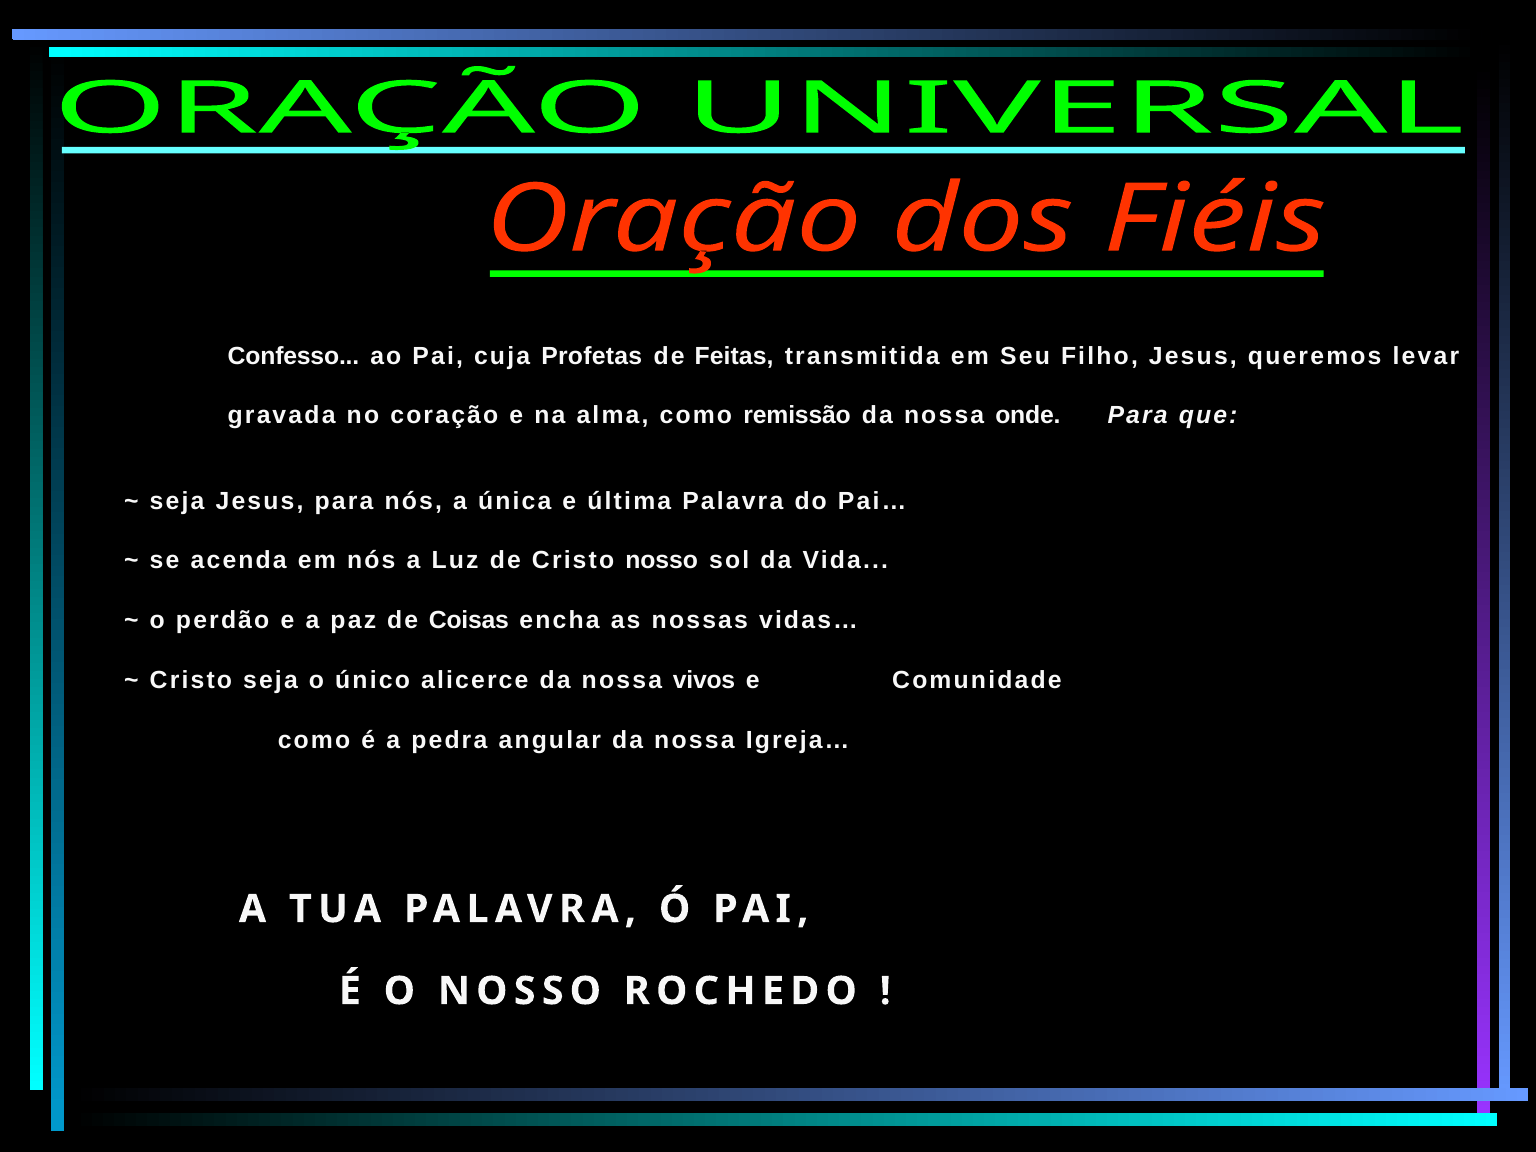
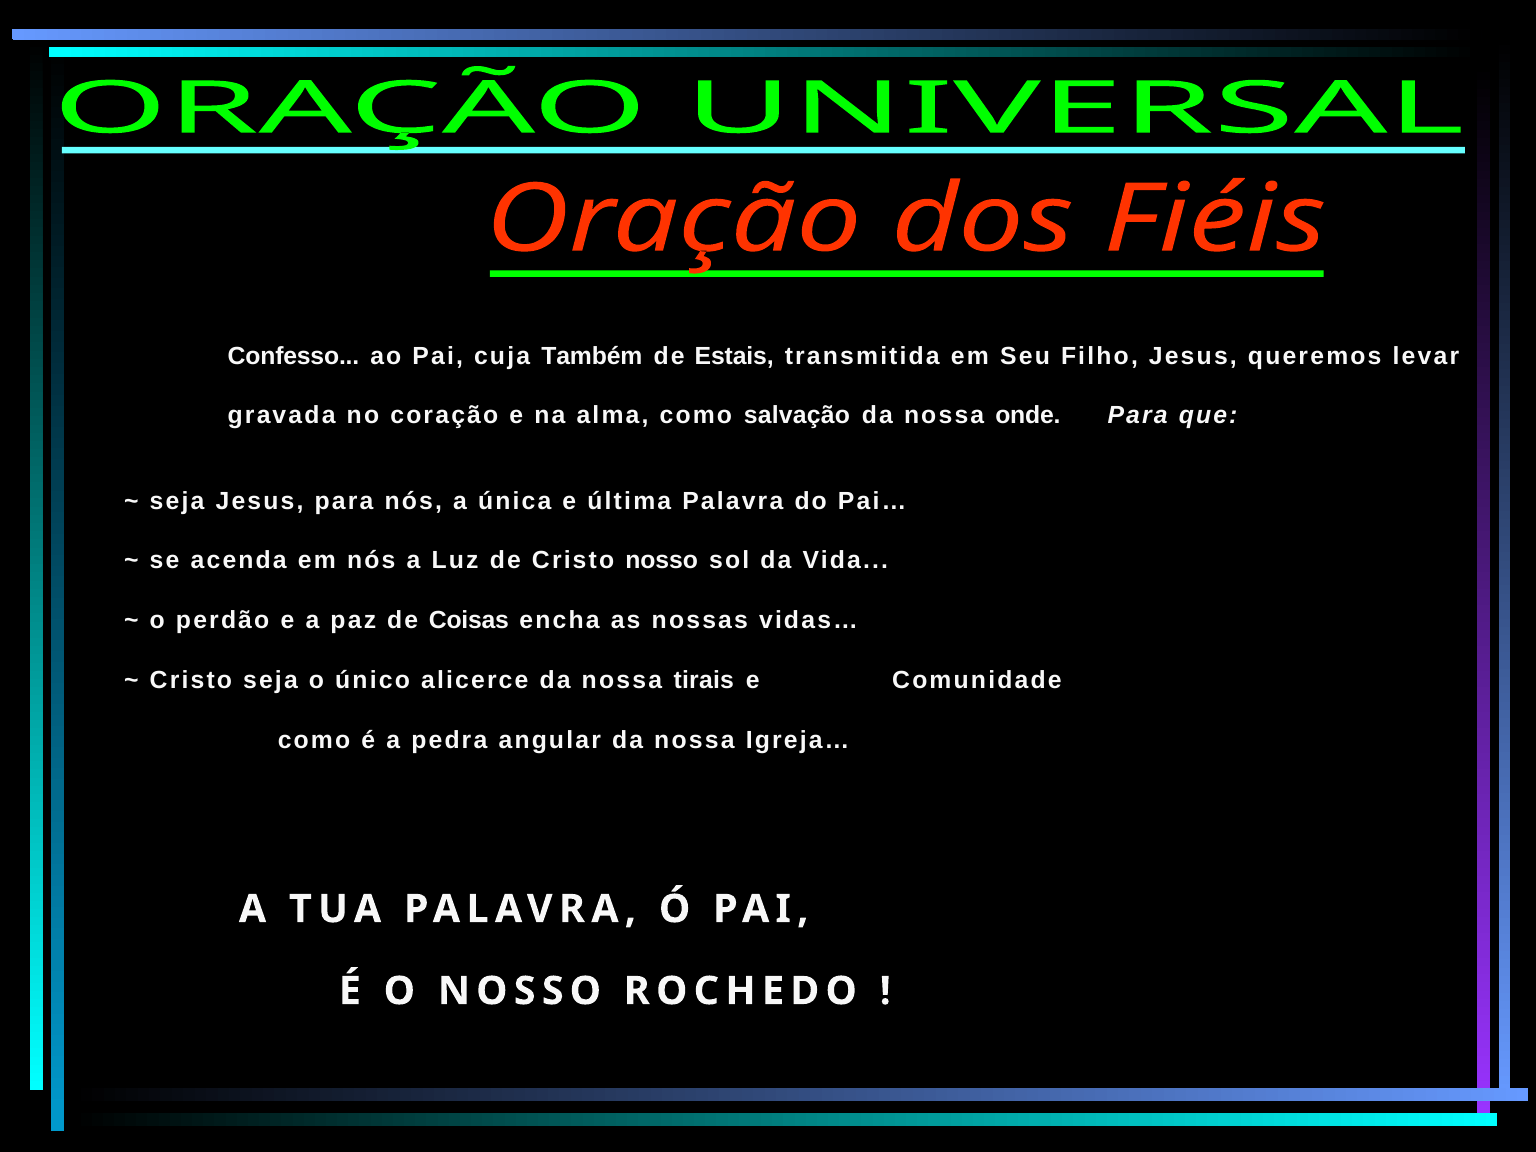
Profetas: Profetas -> Também
Feitas: Feitas -> Estais
remissão: remissão -> salvação
vivos: vivos -> tirais
